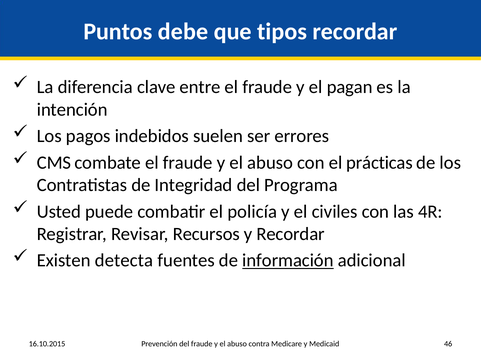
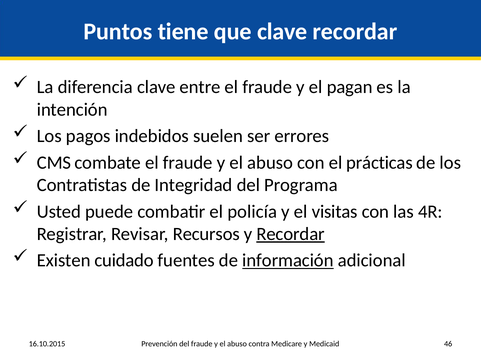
debe: debe -> tiene
que tipos: tipos -> clave
civiles: civiles -> visitas
Recordar at (291, 234) underline: none -> present
detecta: detecta -> cuidado
